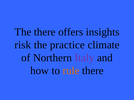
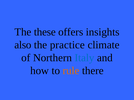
The there: there -> these
risk: risk -> also
Italy colour: purple -> blue
